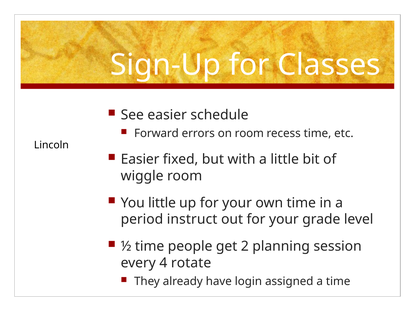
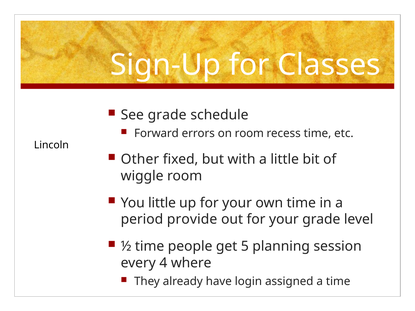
See easier: easier -> grade
Easier at (140, 159): Easier -> Other
instruct: instruct -> provide
2: 2 -> 5
rotate: rotate -> where
